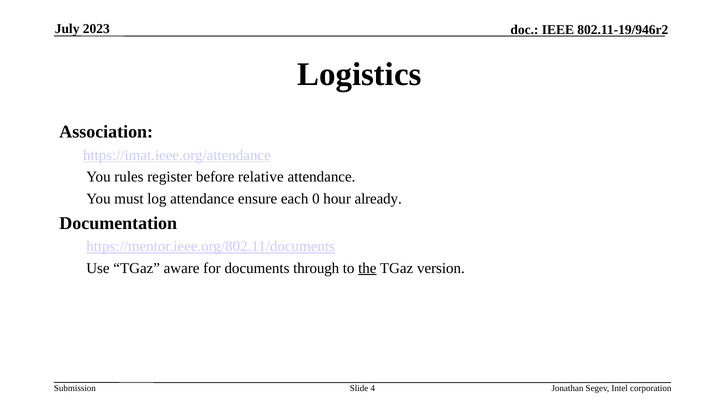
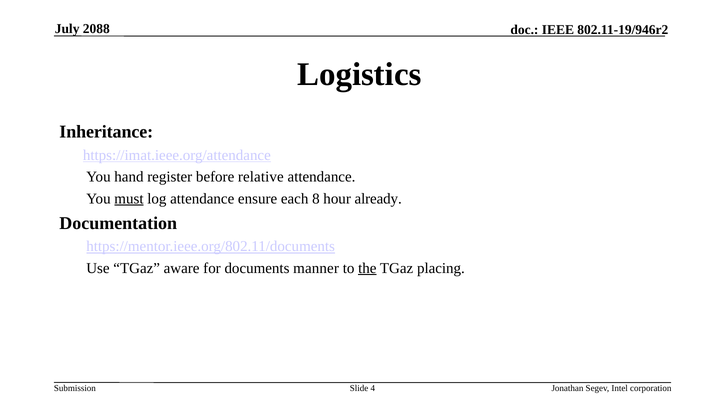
2023: 2023 -> 2088
Association: Association -> Inheritance
rules: rules -> hand
must underline: none -> present
0: 0 -> 8
through: through -> manner
version: version -> placing
